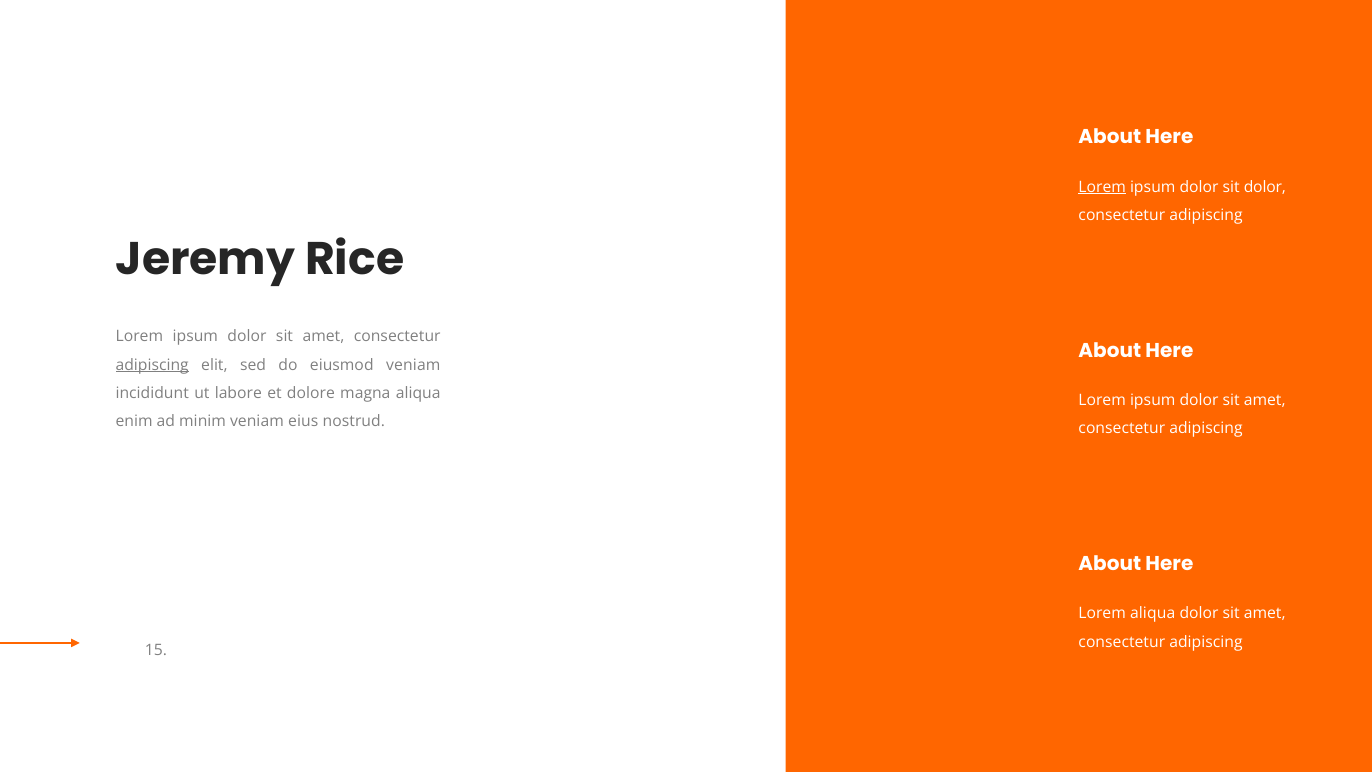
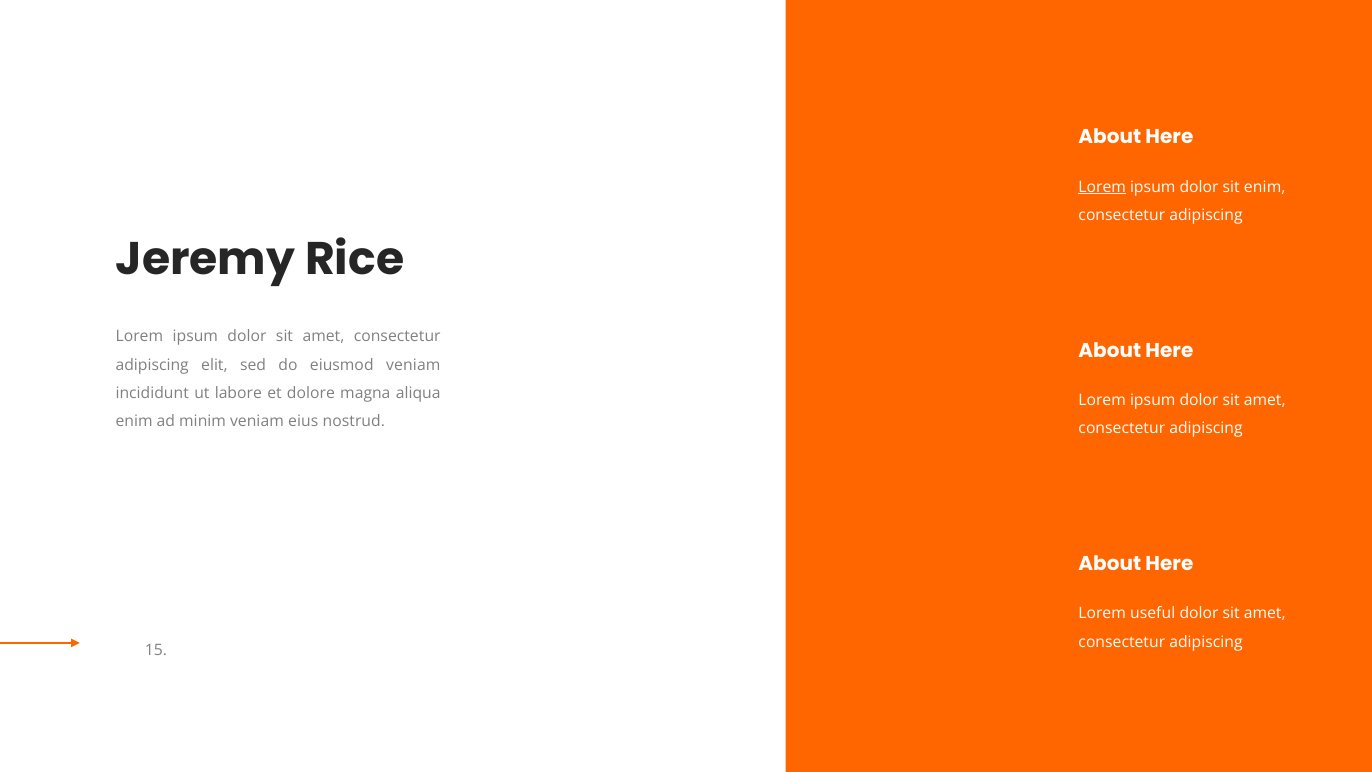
sit dolor: dolor -> enim
adipiscing at (152, 365) underline: present -> none
Lorem aliqua: aliqua -> useful
